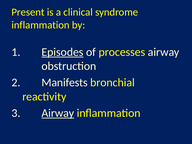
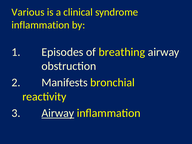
Present: Present -> Various
Episodes underline: present -> none
processes: processes -> breathing
